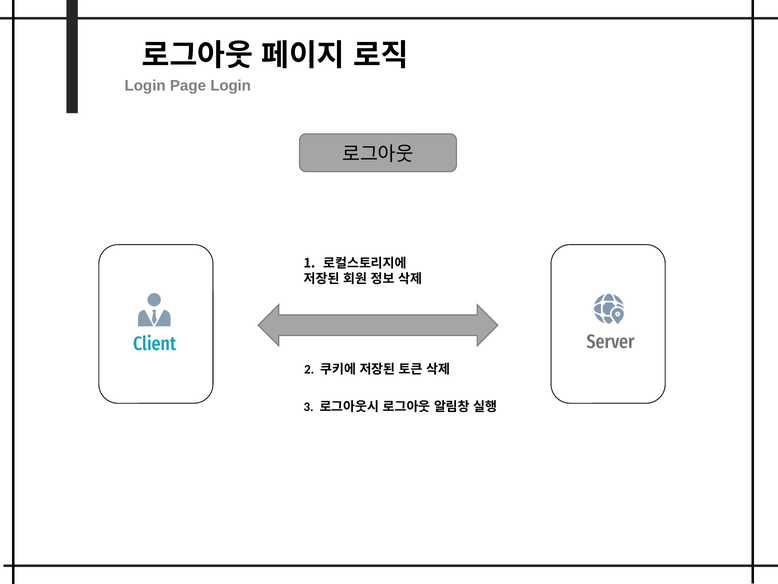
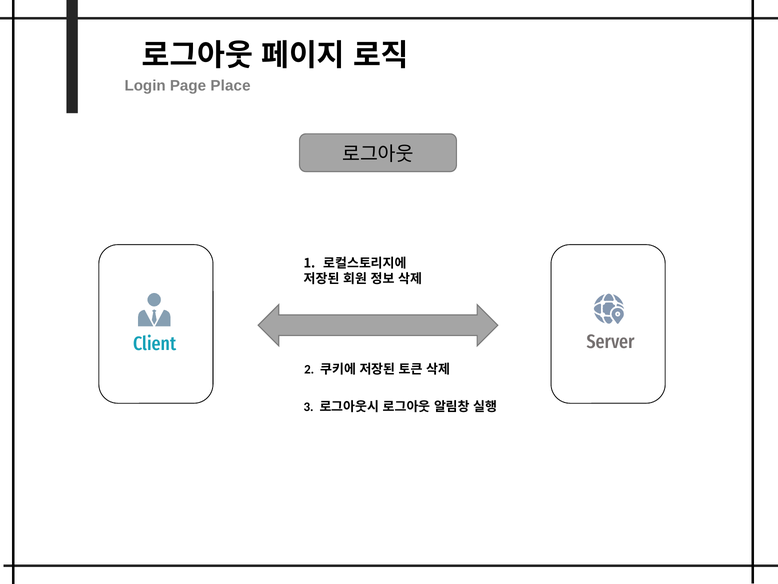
Page Login: Login -> Place
